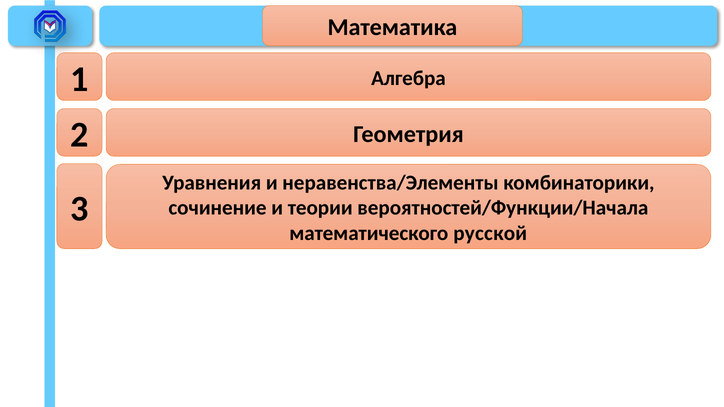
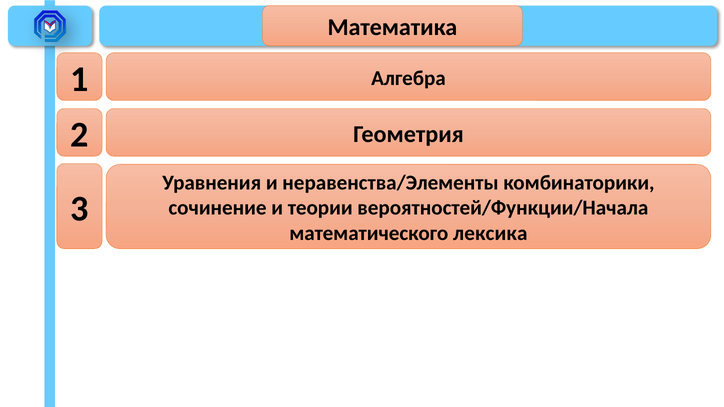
русской: русской -> лексика
